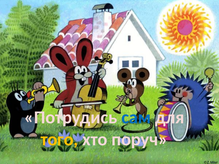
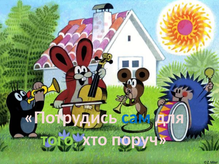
того colour: yellow -> light green
